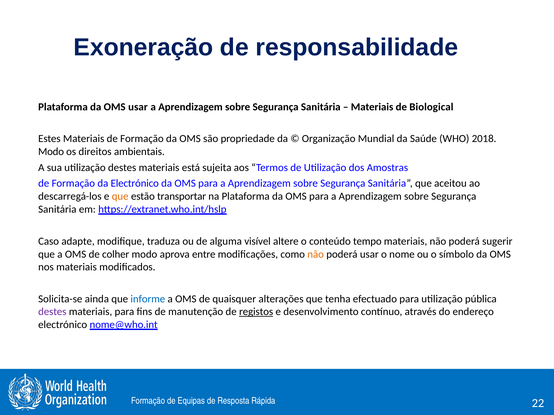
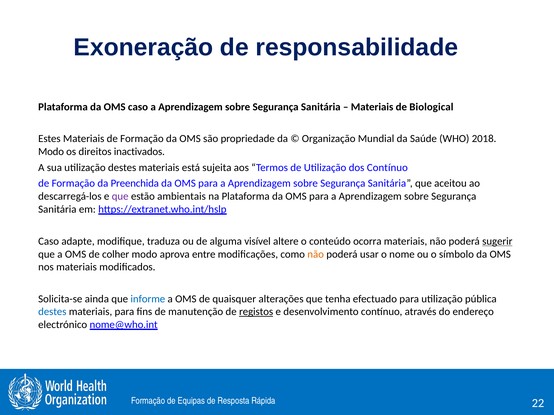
OMS usar: usar -> caso
ambientais: ambientais -> inactivados
dos Amostras: Amostras -> Contínuo
da Electrónico: Electrónico -> Preenchida
que at (120, 197) colour: orange -> purple
transportar: transportar -> ambientais
tempo: tempo -> ocorra
sugerir underline: none -> present
destes at (52, 312) colour: purple -> blue
